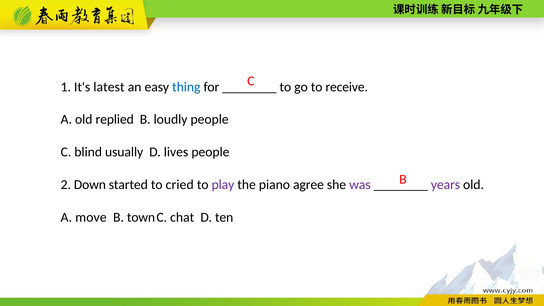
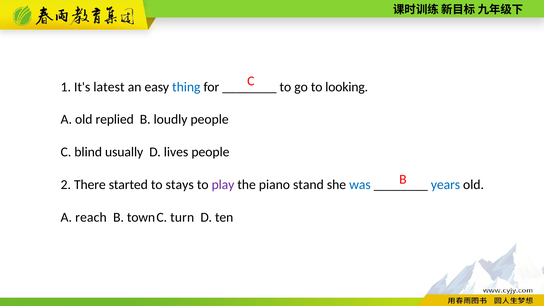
receive: receive -> looking
Down: Down -> There
cried: cried -> stays
agree: agree -> stand
was colour: purple -> blue
years colour: purple -> blue
move: move -> reach
chat: chat -> turn
